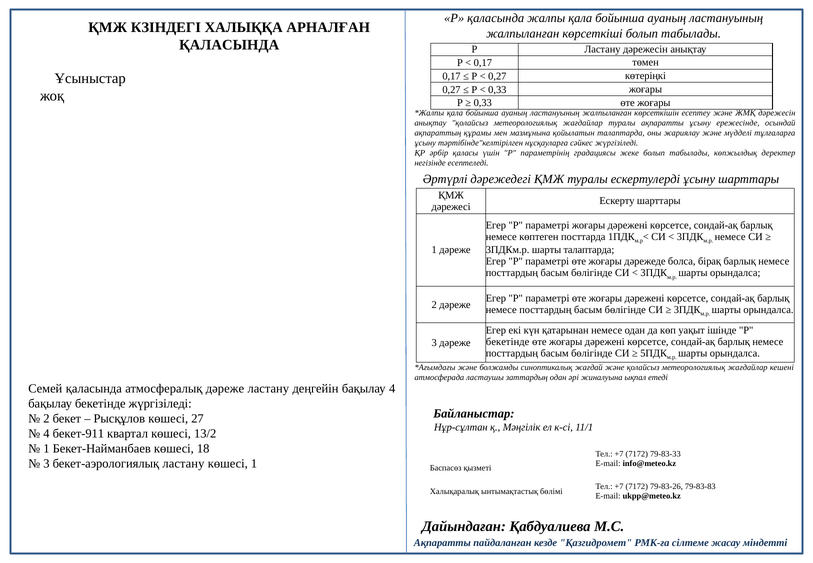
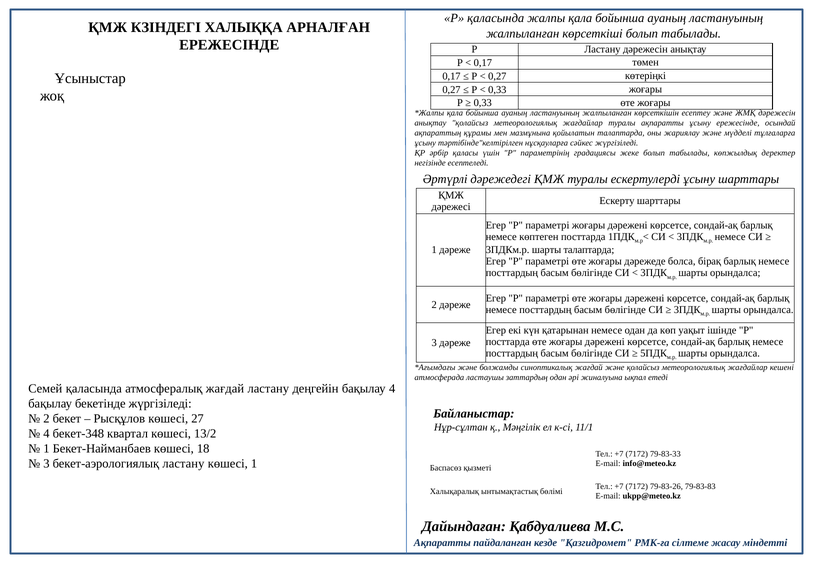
ҚАЛАСЫНДА at (229, 45): ҚАЛАСЫНДА -> ЕРЕЖЕСІНДЕ
бекетінде at (508, 342): бекетінде -> посттарда
атмосфералық дәреже: дәреже -> жағдай
бекет-911: бекет-911 -> бекет-348
